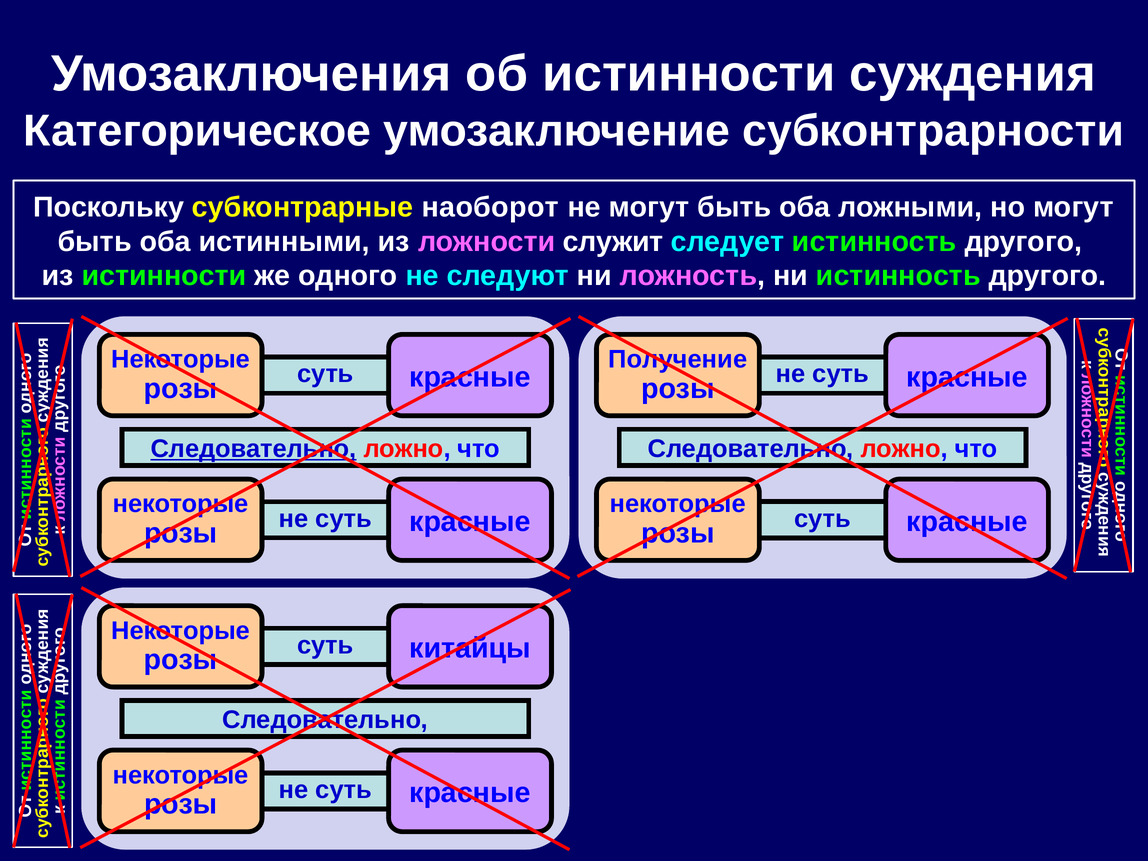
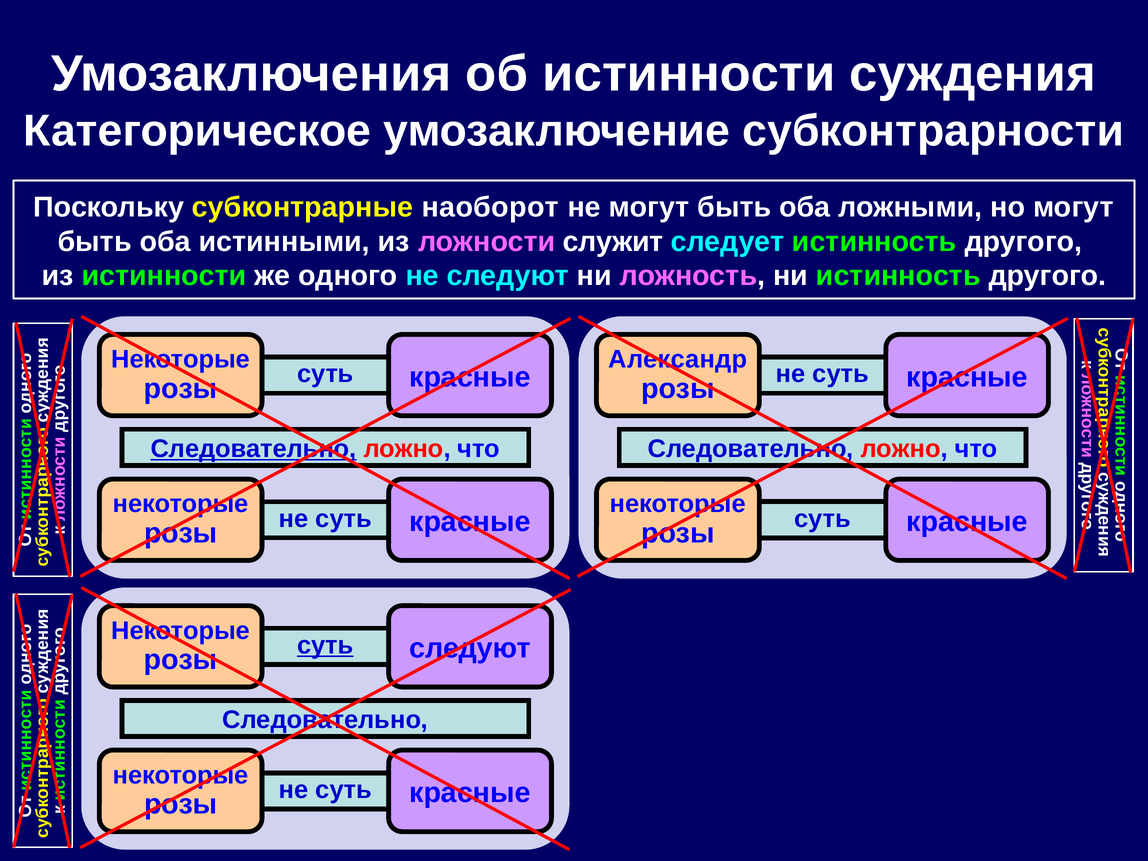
Получение: Получение -> Александр
суть at (325, 645) underline: none -> present
розы китайцы: китайцы -> следуют
